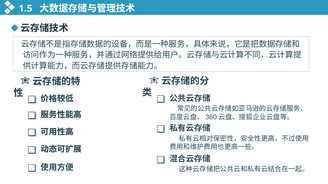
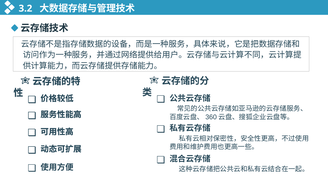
1.5: 1.5 -> 3.2
